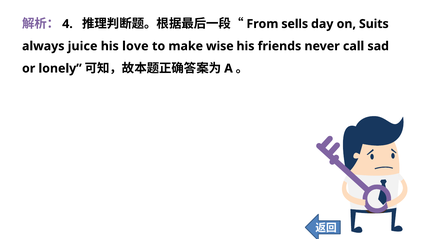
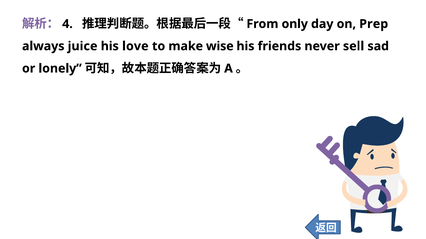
sells: sells -> only
Suits: Suits -> Prep
call: call -> sell
